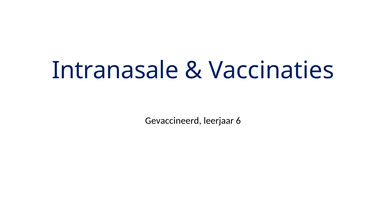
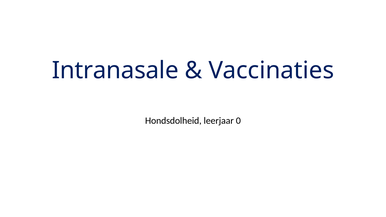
Gevaccineerd: Gevaccineerd -> Hondsdolheid
6: 6 -> 0
